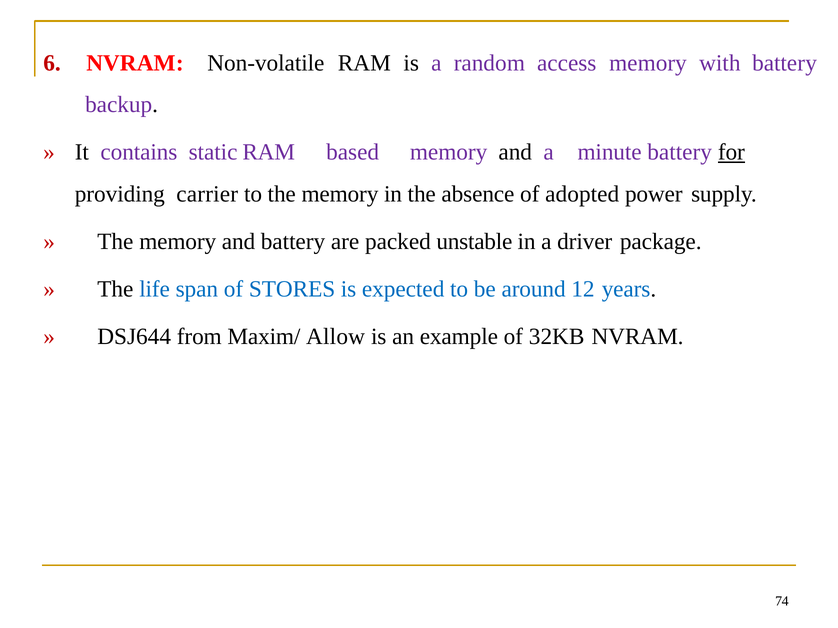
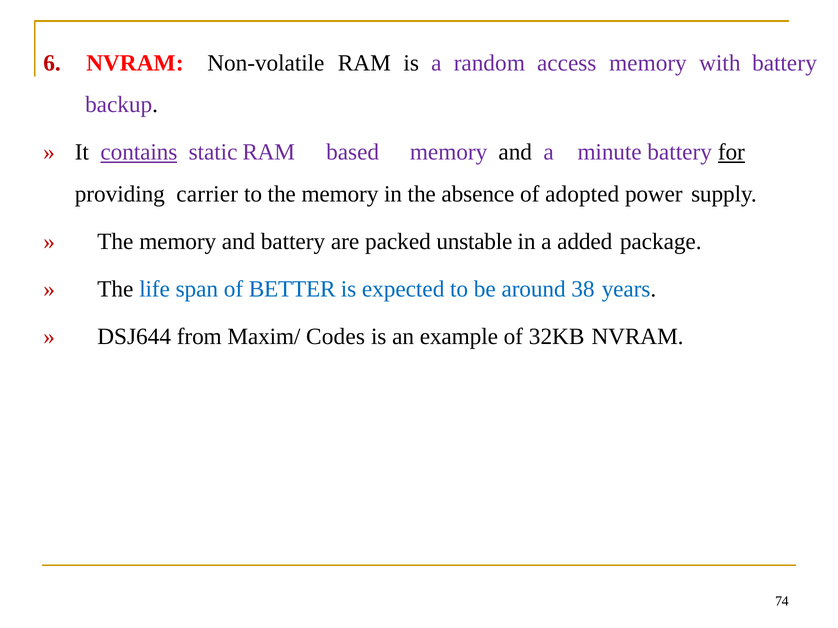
contains underline: none -> present
driver: driver -> added
STORES: STORES -> BETTER
12: 12 -> 38
Allow: Allow -> Codes
